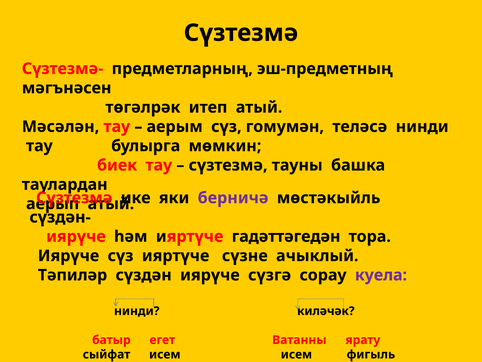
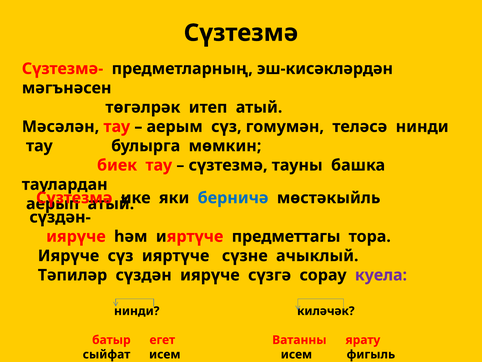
эш-предметның: эш-предметның -> эш-кисәкләрдән
берничә colour: purple -> blue
гадәттәгедән: гадәттәгедән -> предметтагы
